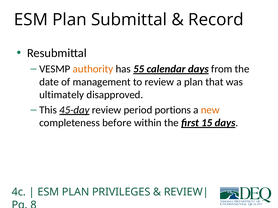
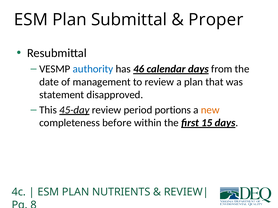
Record: Record -> Proper
authority colour: orange -> blue
55: 55 -> 46
ultimately: ultimately -> statement
PRIVILEGES: PRIVILEGES -> NUTRIENTS
